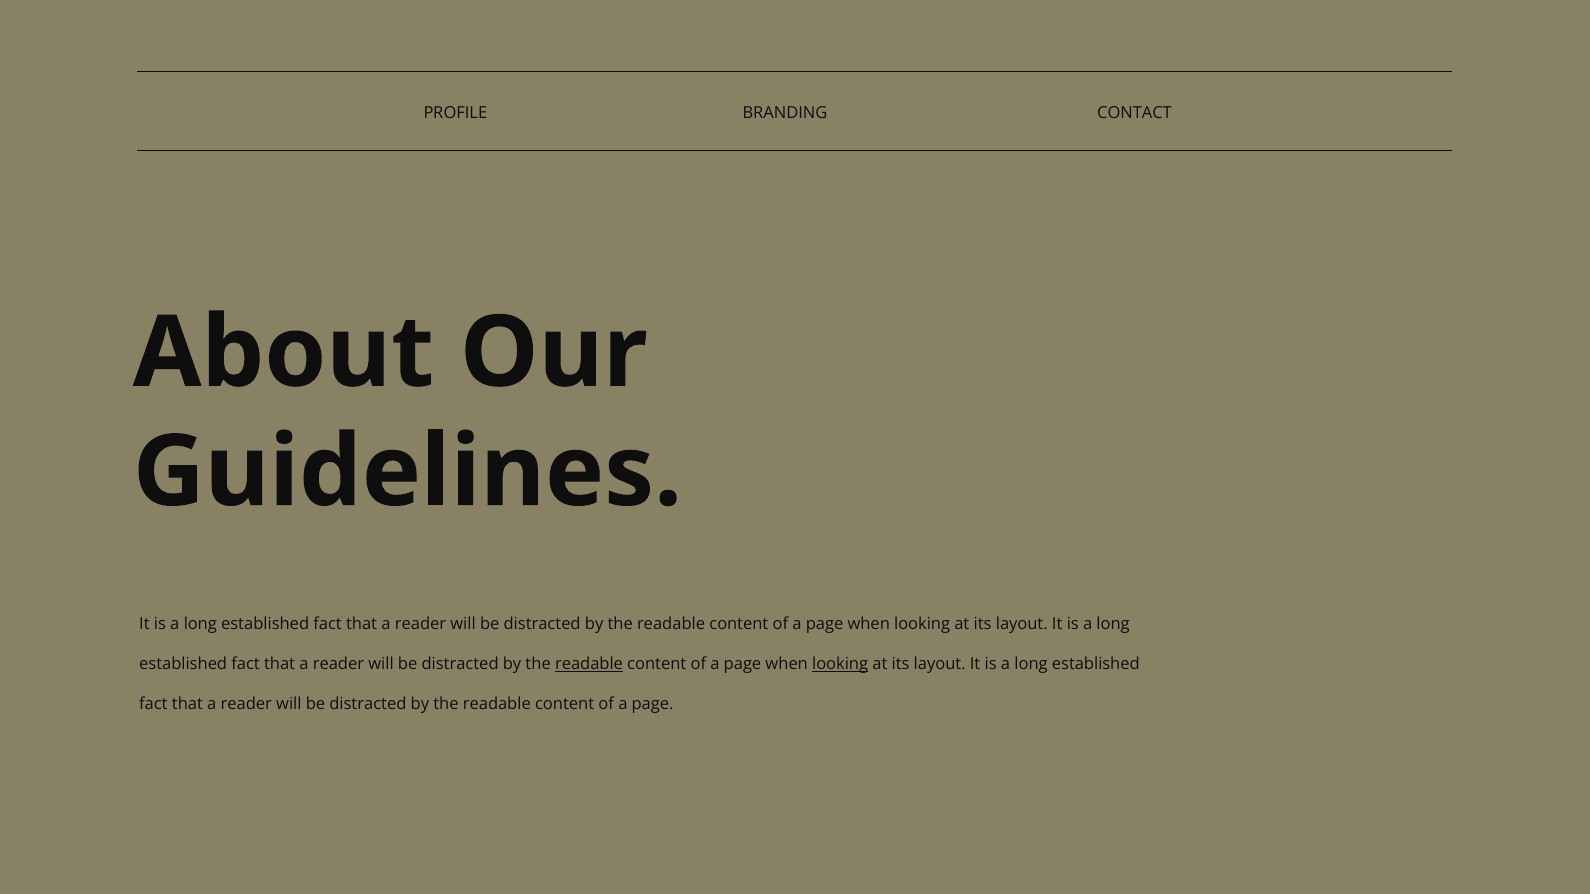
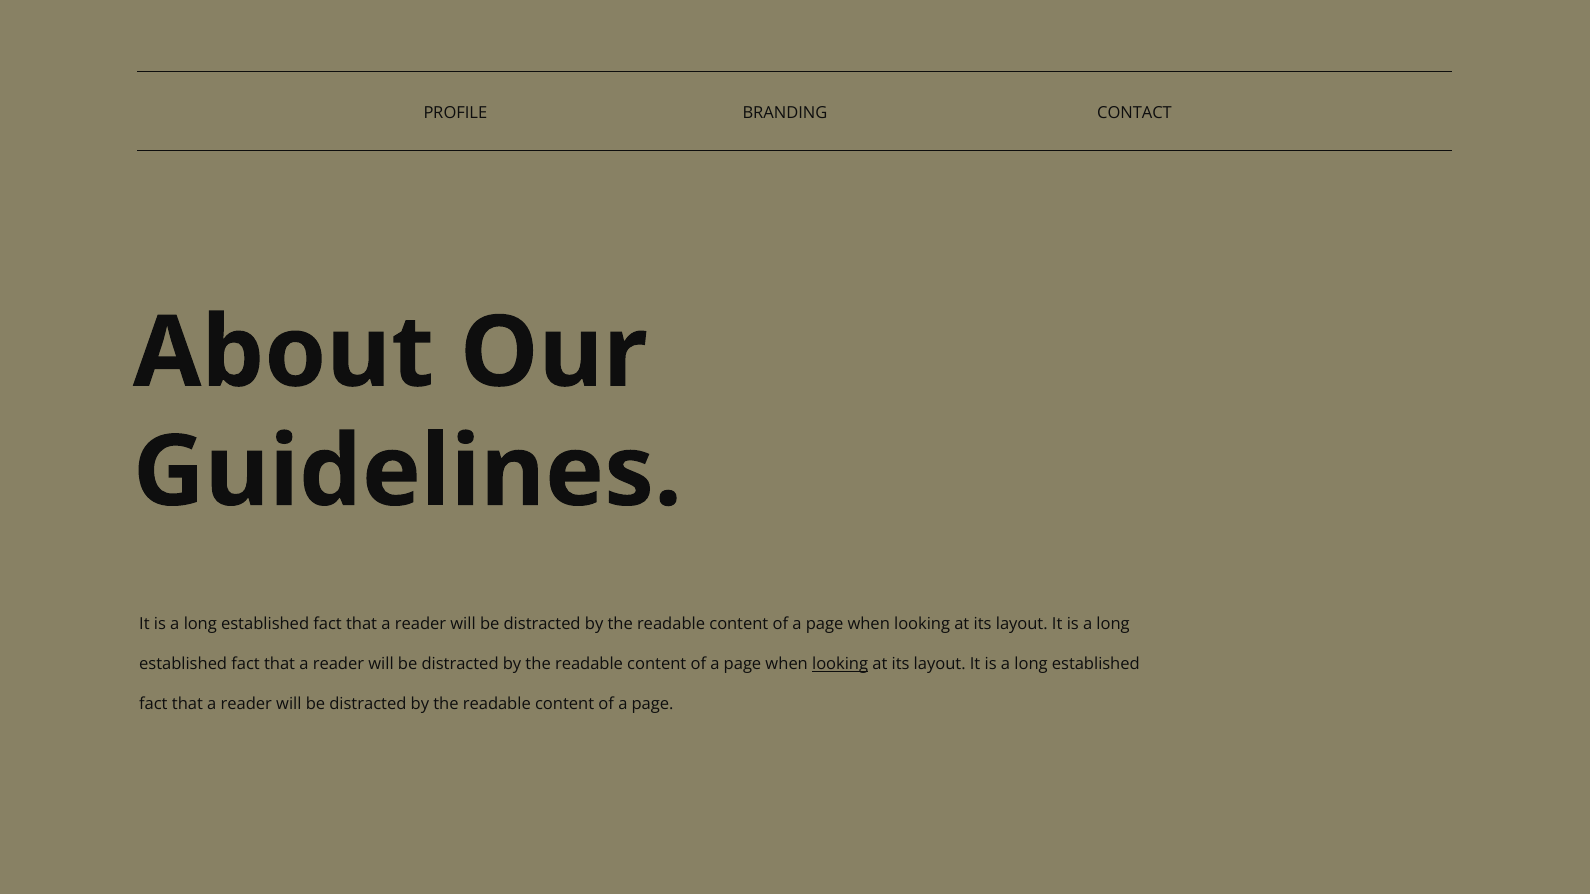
readable at (589, 664) underline: present -> none
